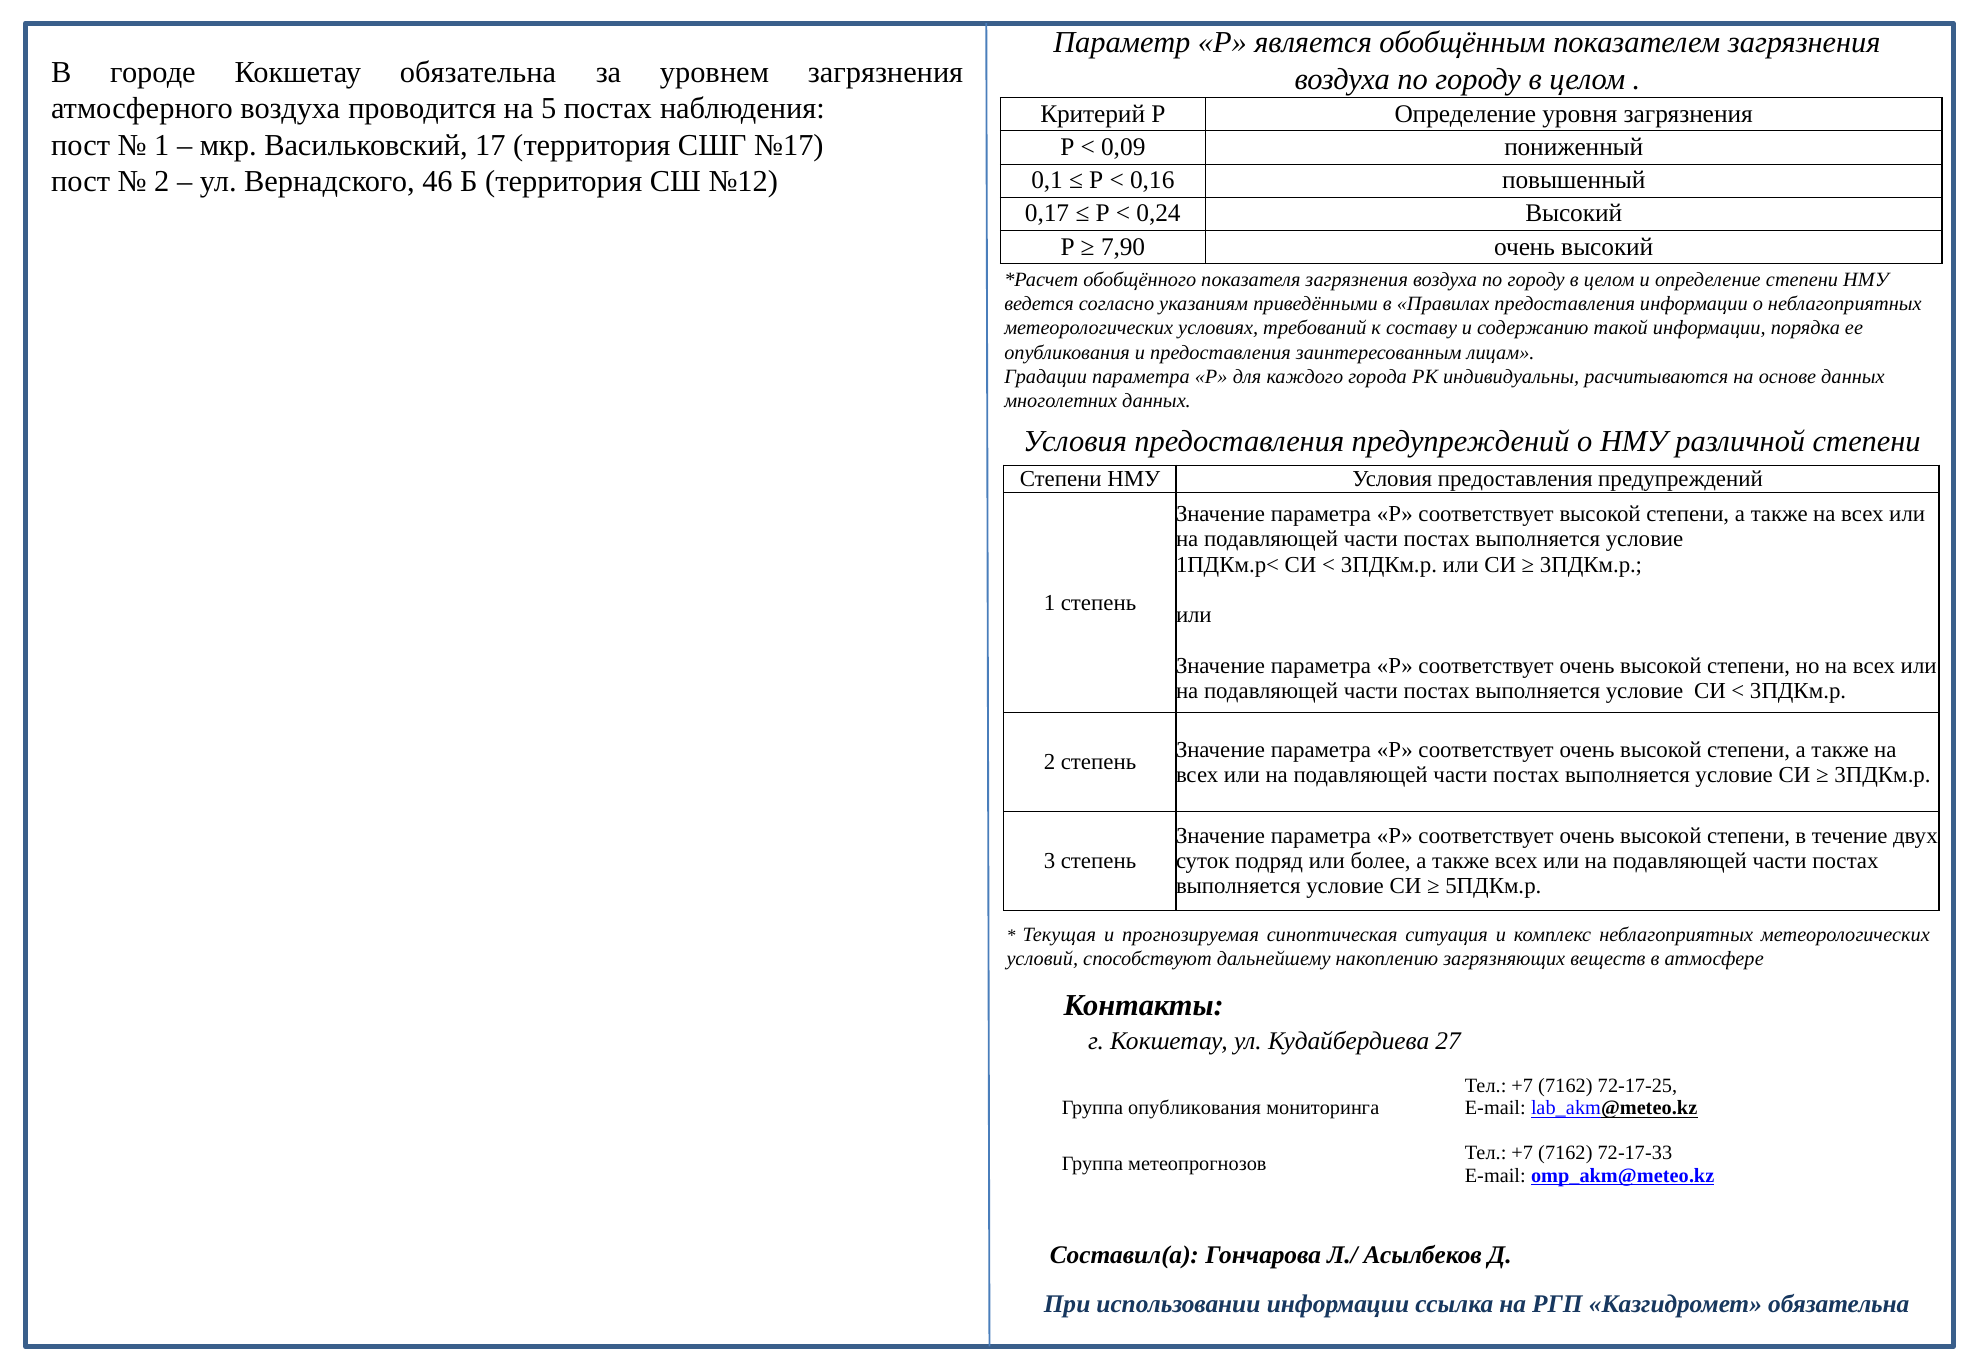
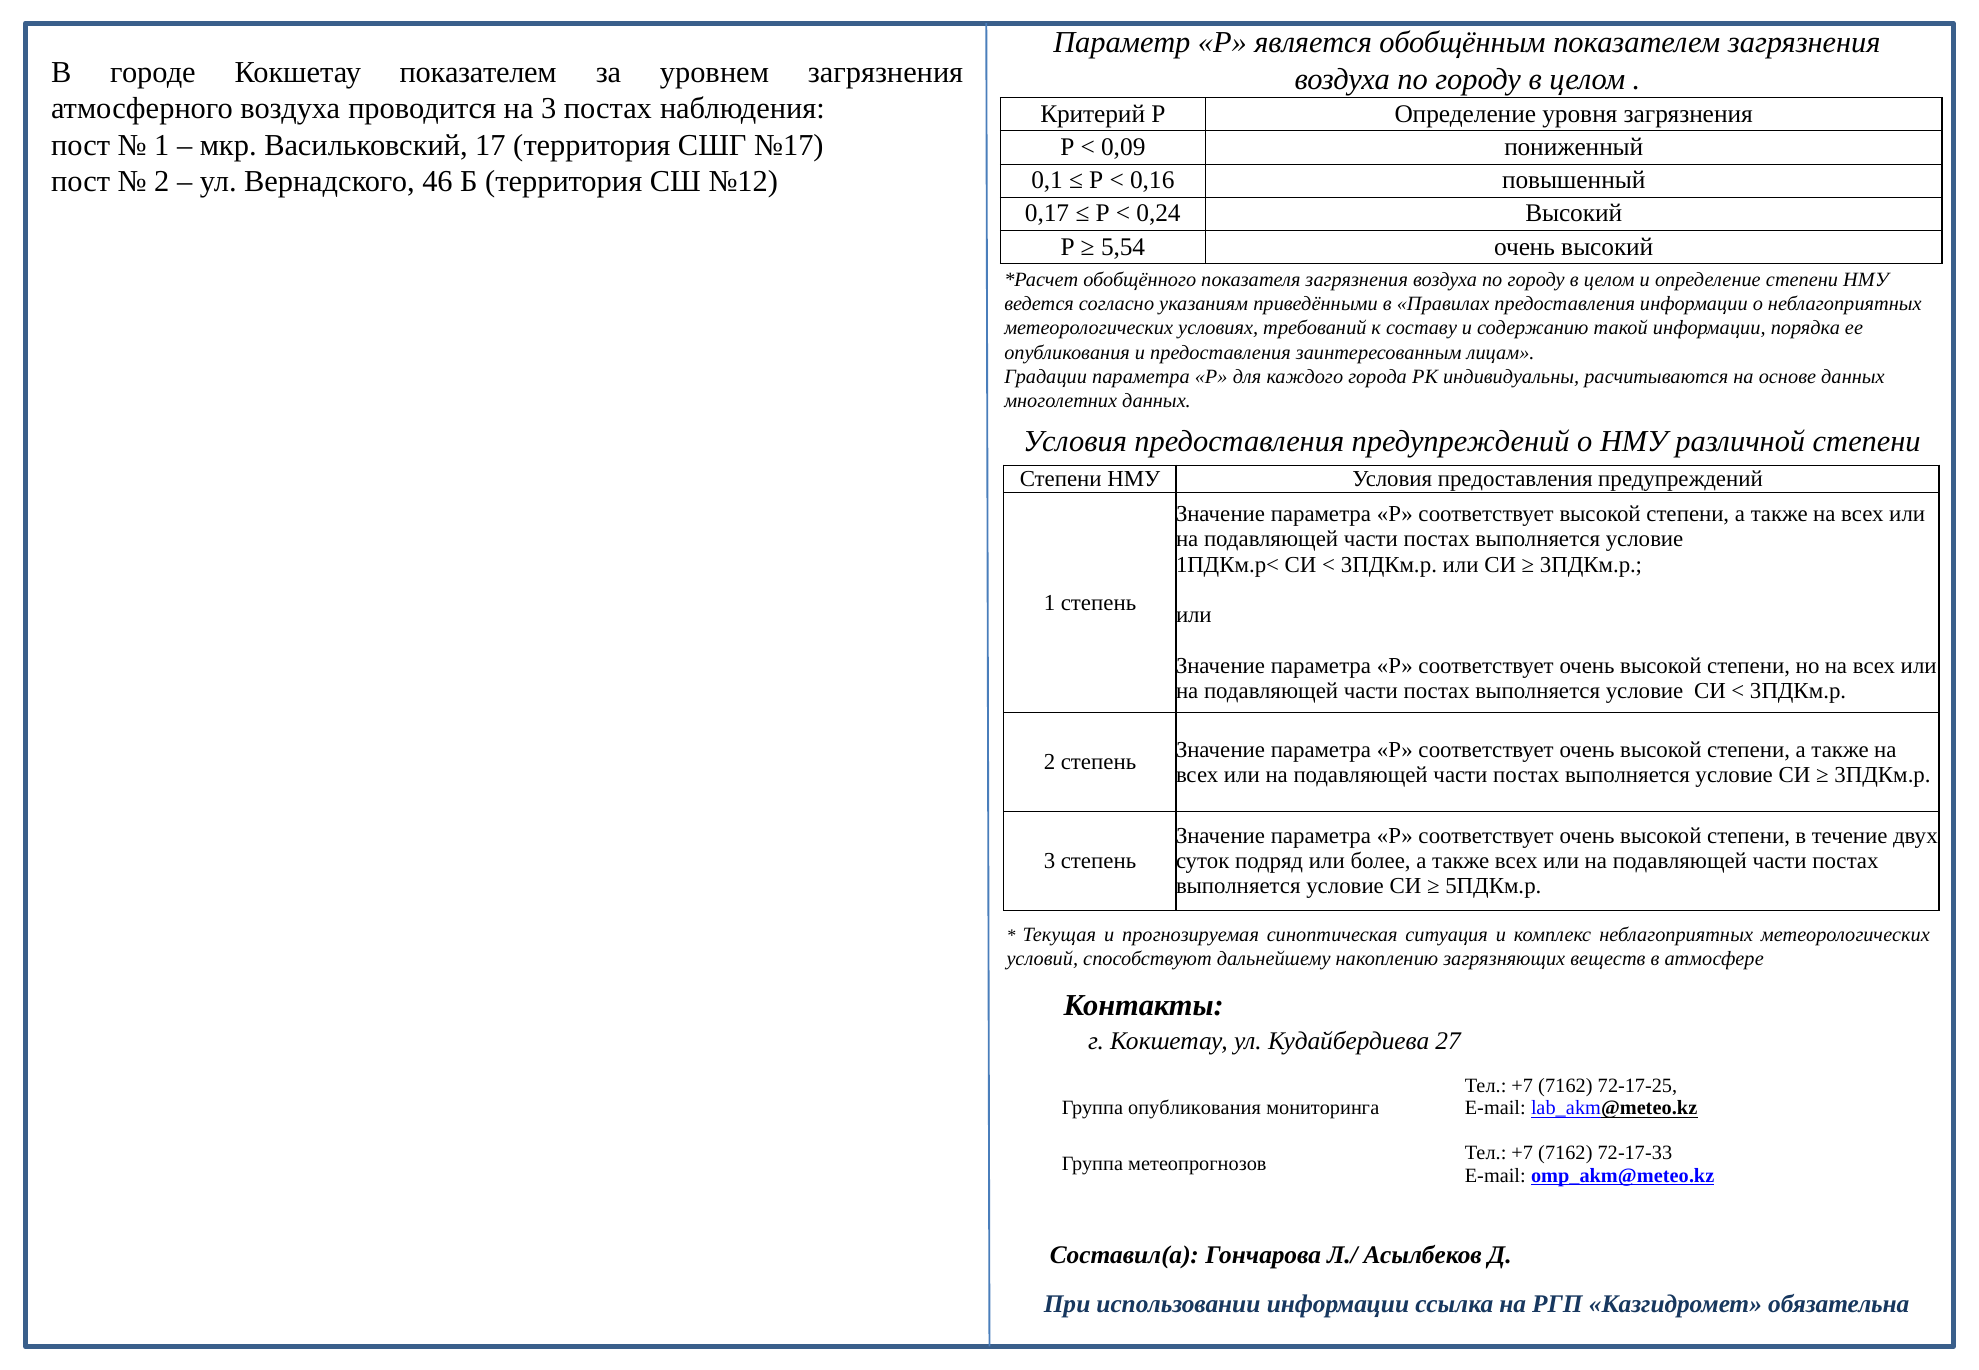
Кокшетау обязательна: обязательна -> показателем
на 5: 5 -> 3
7,90: 7,90 -> 5,54
